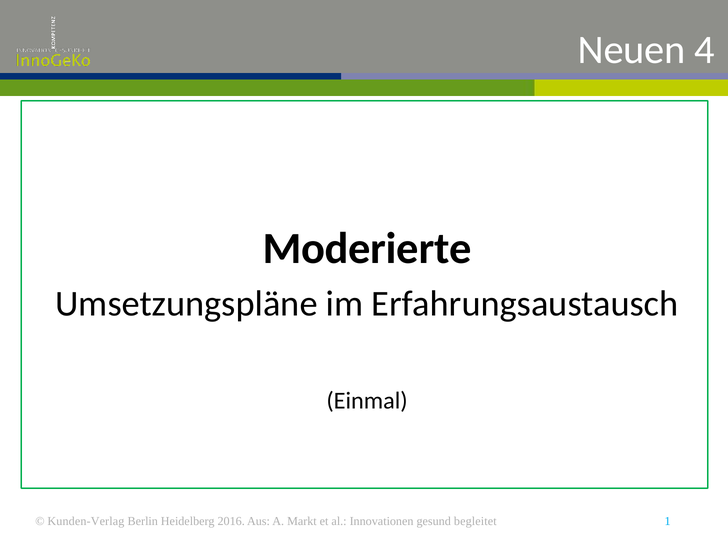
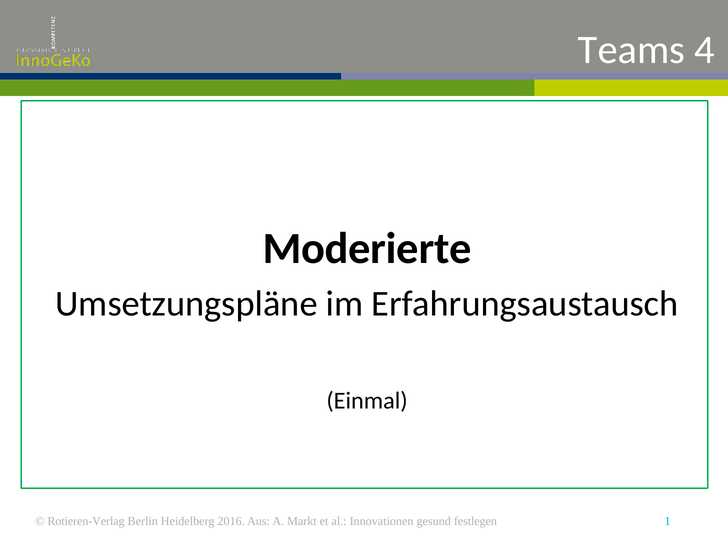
Neuen: Neuen -> Teams
Kunden-Verlag: Kunden-Verlag -> Rotieren-Verlag
begleitet: begleitet -> festlegen
